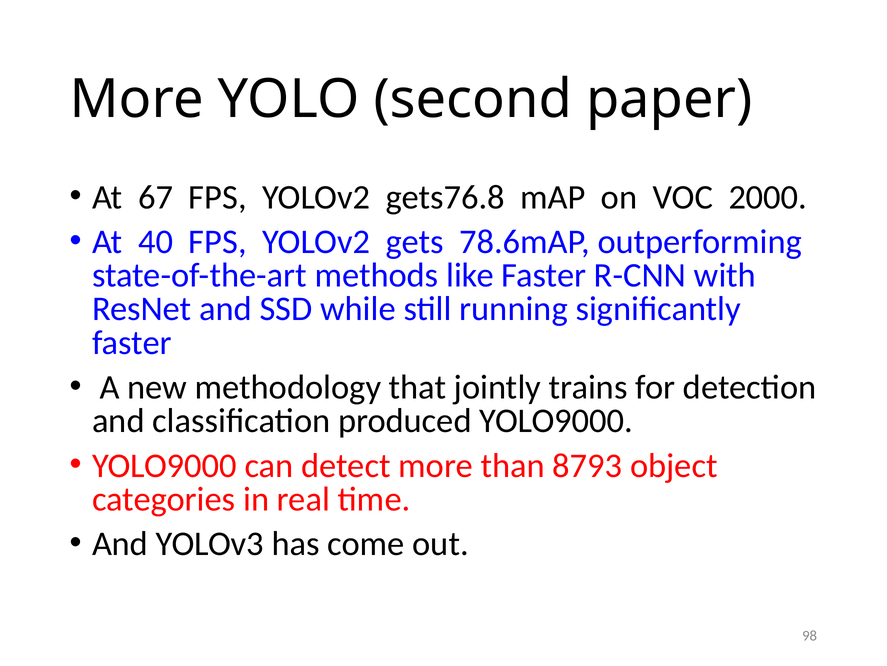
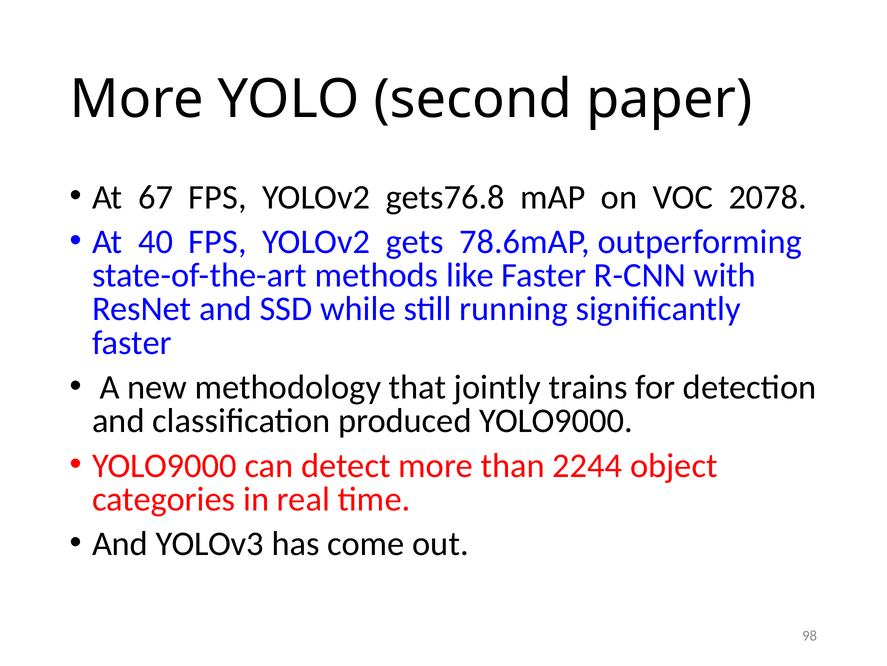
2000: 2000 -> 2078
8793: 8793 -> 2244
